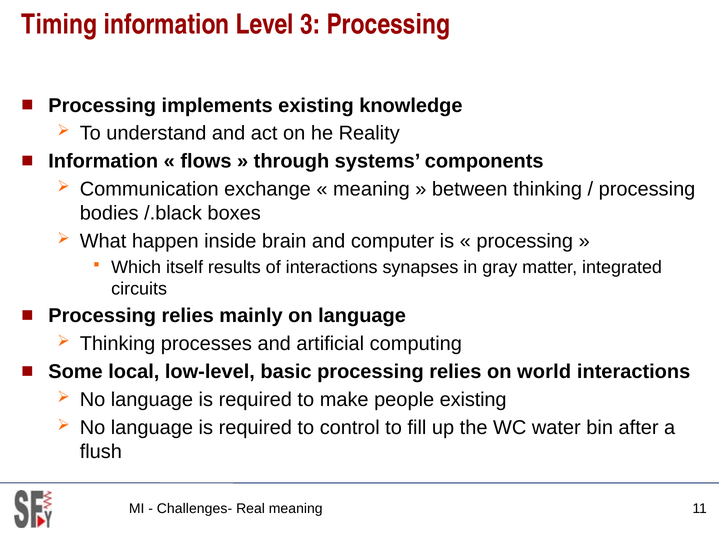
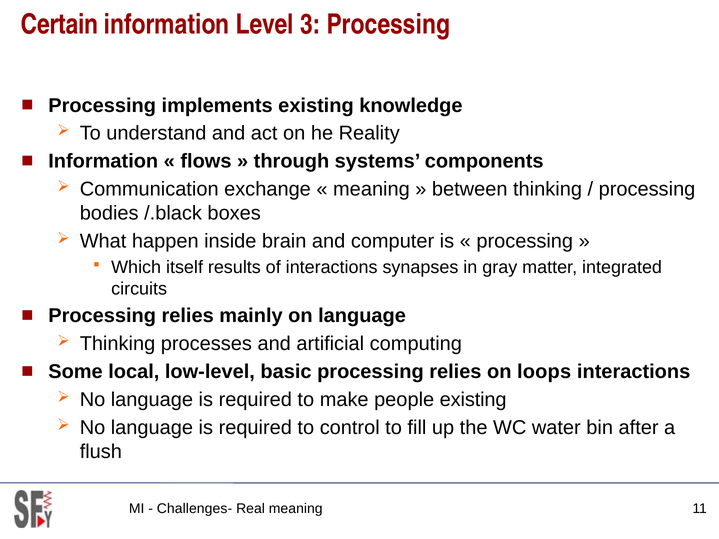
Timing: Timing -> Certain
world: world -> loops
